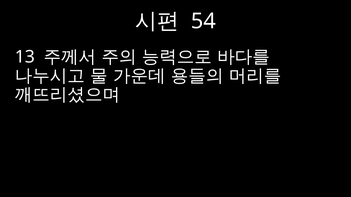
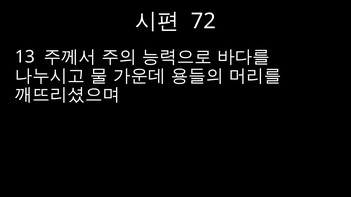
54: 54 -> 72
